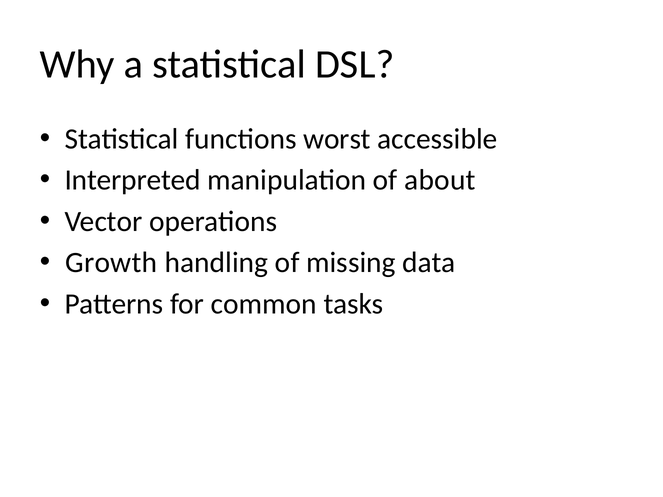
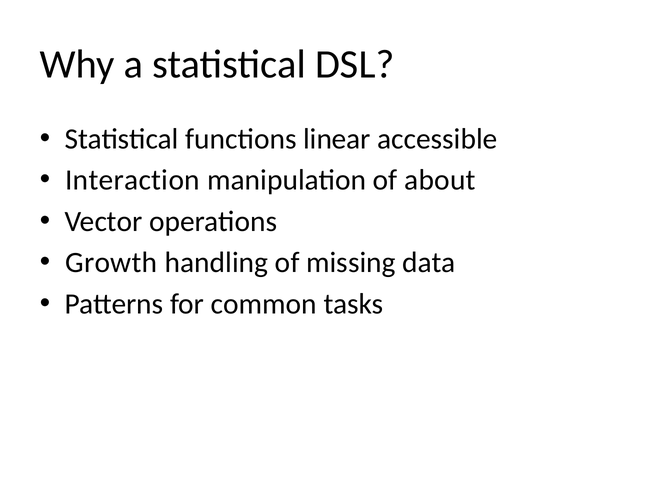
worst: worst -> linear
Interpreted: Interpreted -> Interaction
